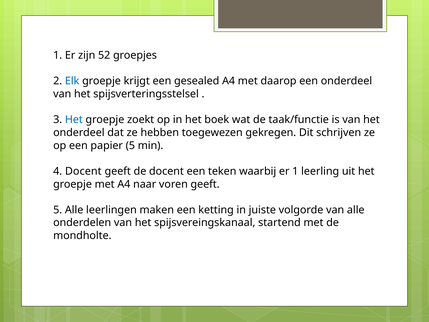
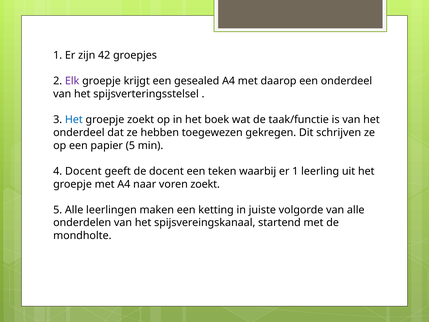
52: 52 -> 42
Elk colour: blue -> purple
voren geeft: geeft -> zoekt
